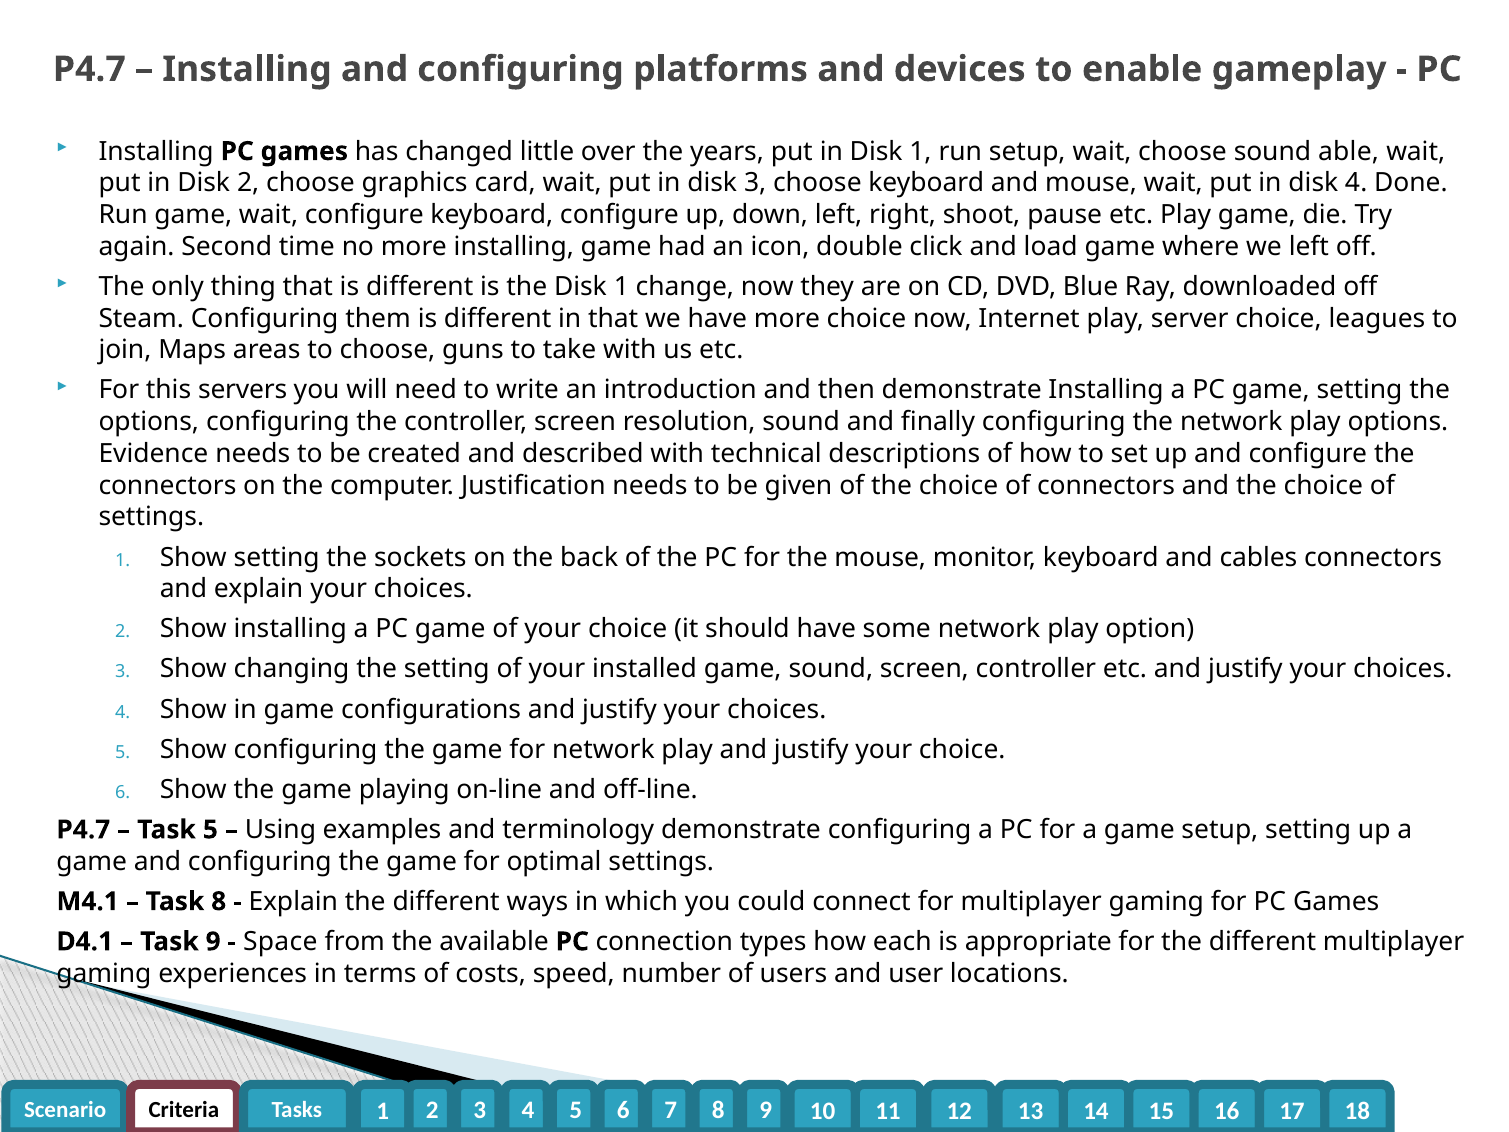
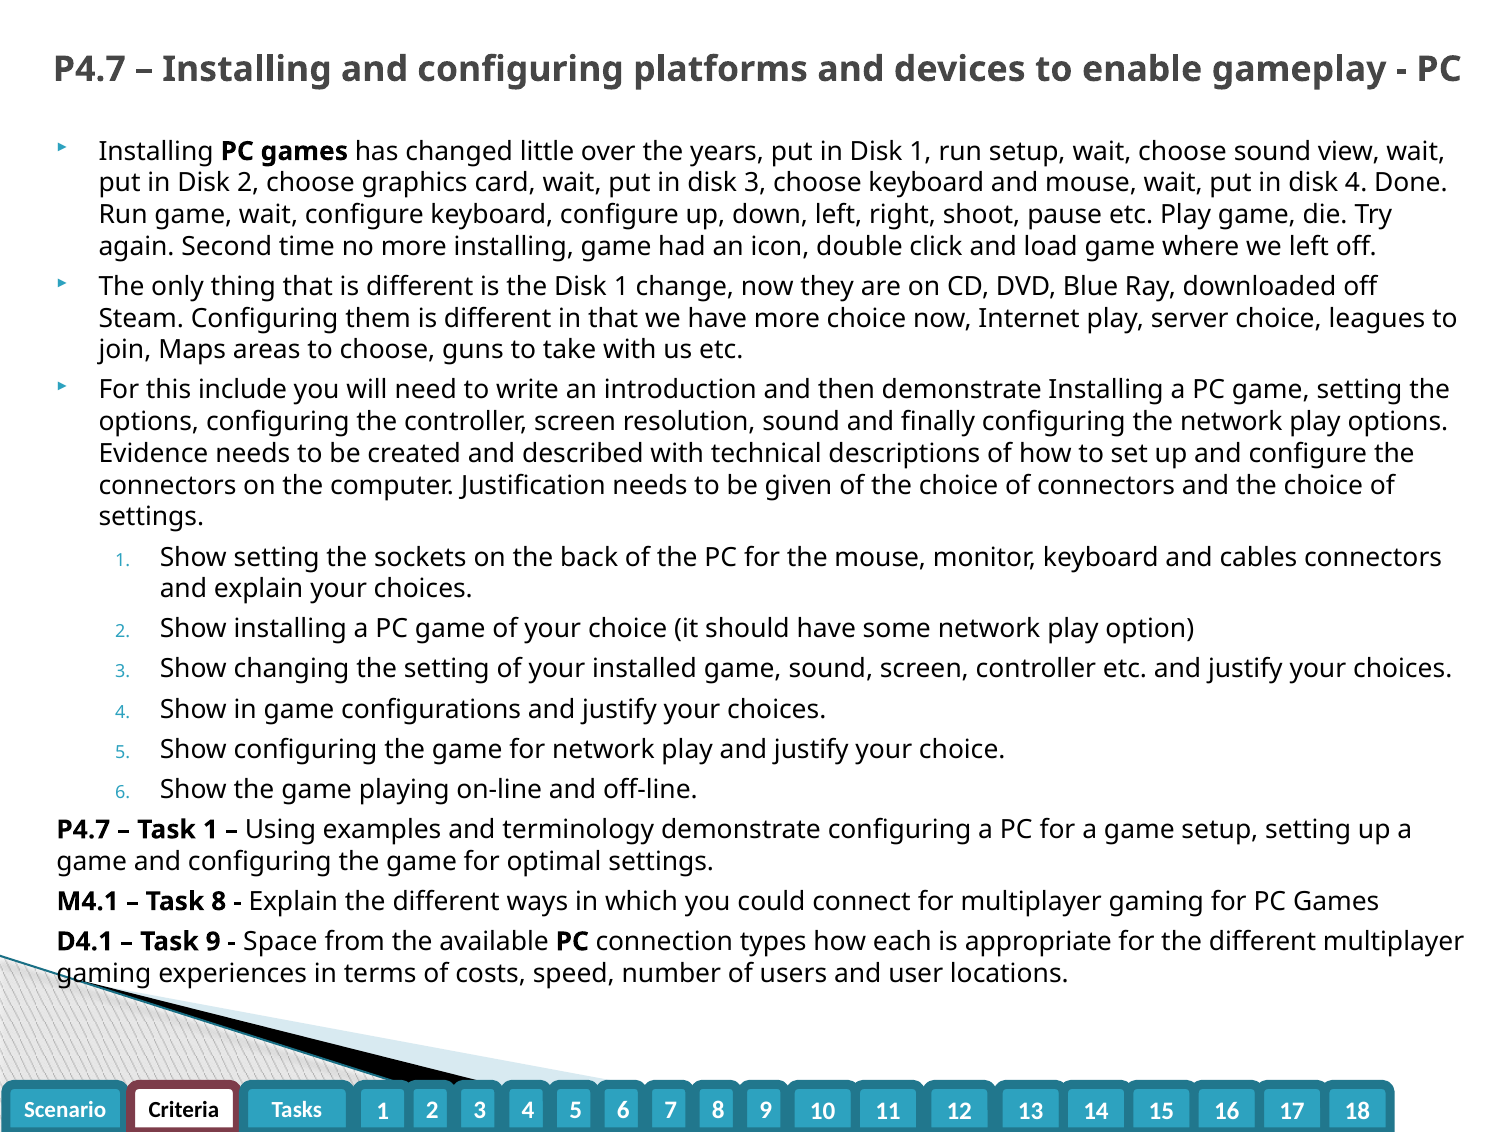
able: able -> view
servers: servers -> include
Task 5: 5 -> 1
